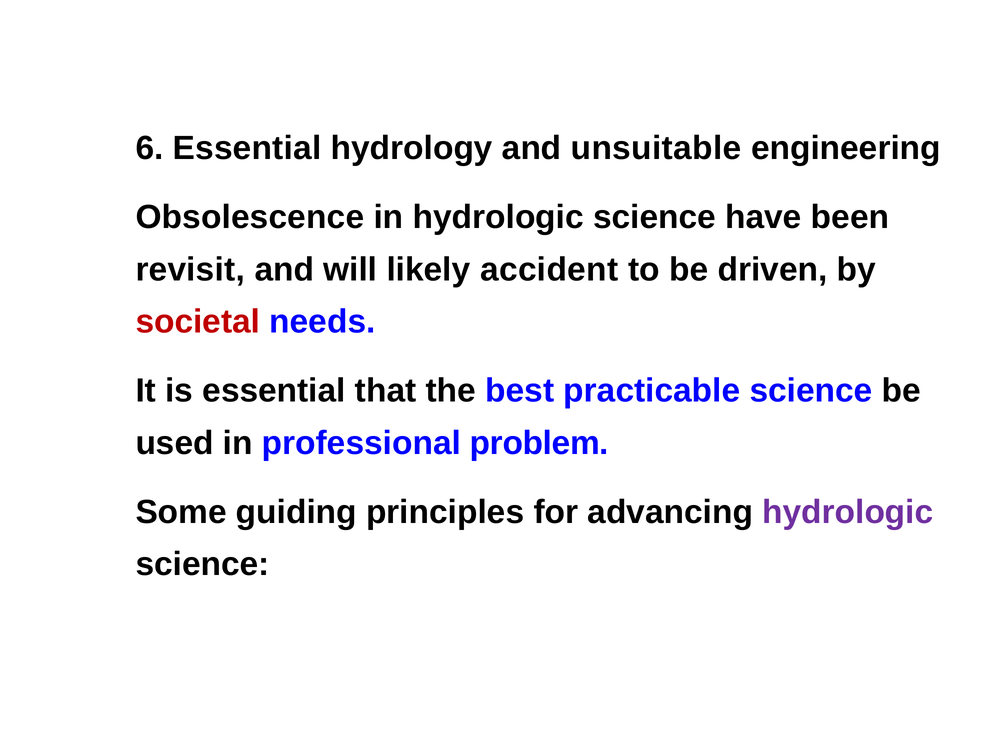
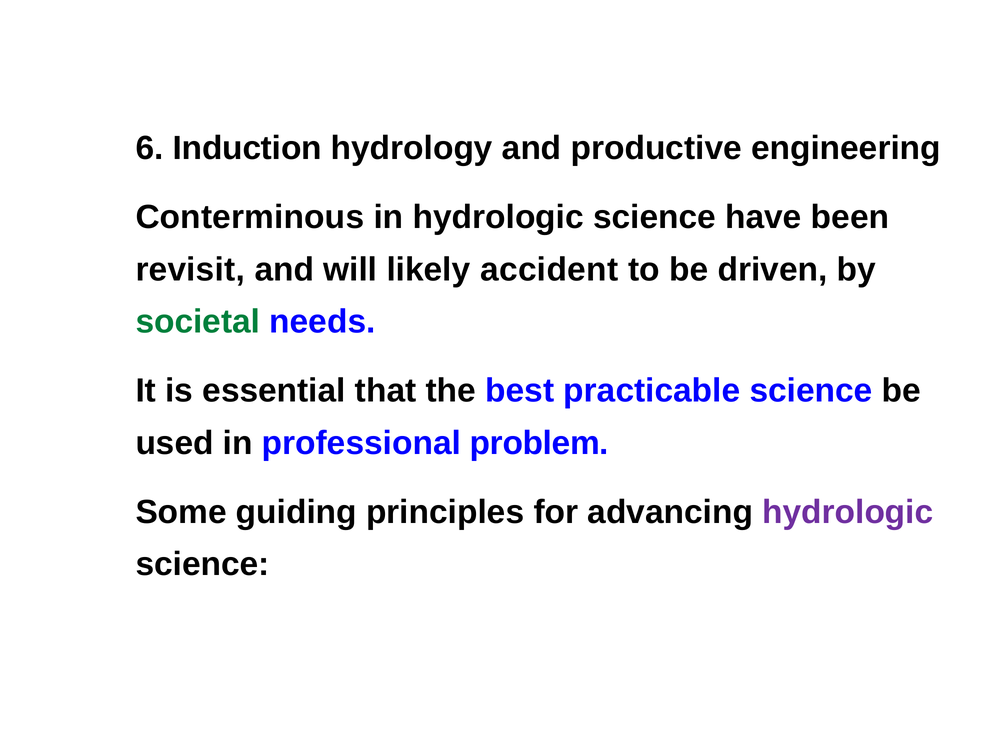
6 Essential: Essential -> Induction
unsuitable: unsuitable -> productive
Obsolescence: Obsolescence -> Conterminous
societal colour: red -> green
